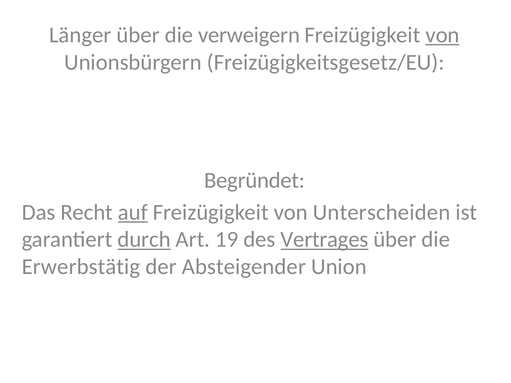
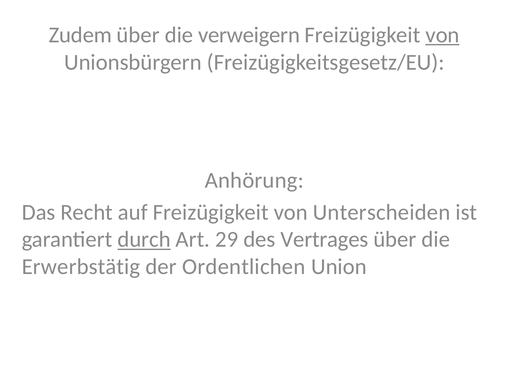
Länger: Länger -> Zudem
Begründet: Begründet -> Anhörung
auf underline: present -> none
19: 19 -> 29
Vertrages underline: present -> none
Absteigender: Absteigender -> Ordentlichen
